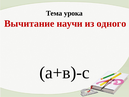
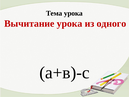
Вычитание научи: научи -> урока
